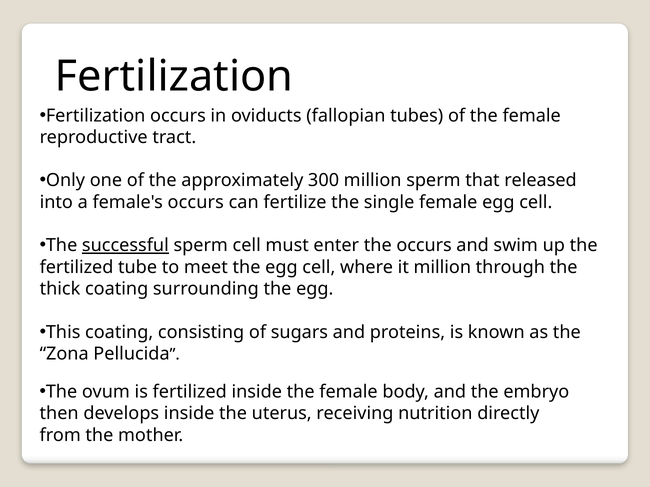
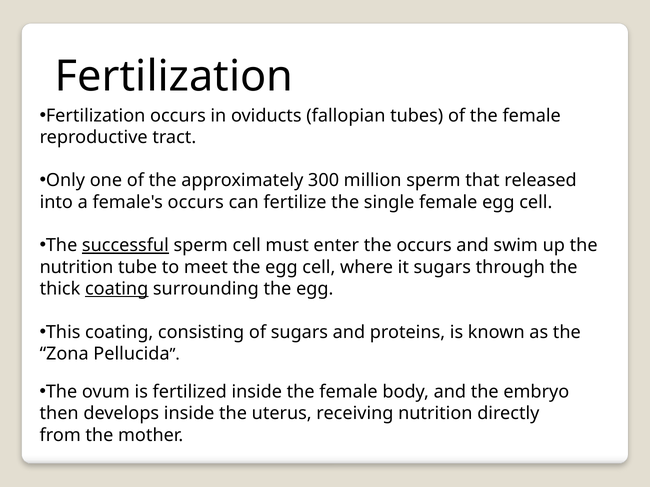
fertilized at (77, 267): fertilized -> nutrition
it million: million -> sugars
coating at (117, 289) underline: none -> present
